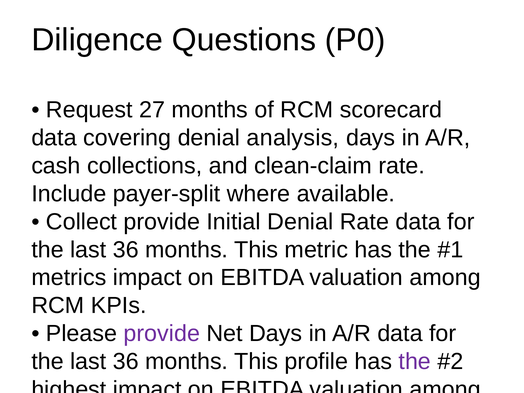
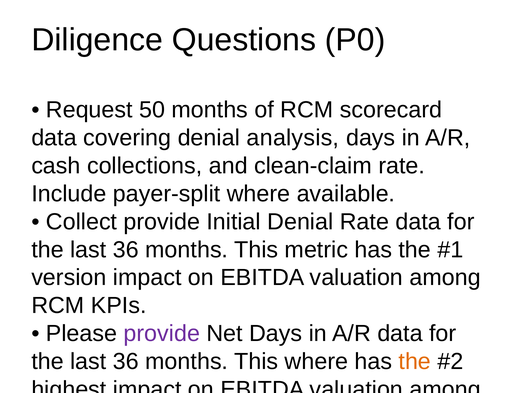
27: 27 -> 50
metrics: metrics -> version
This profile: profile -> where
the at (415, 361) colour: purple -> orange
